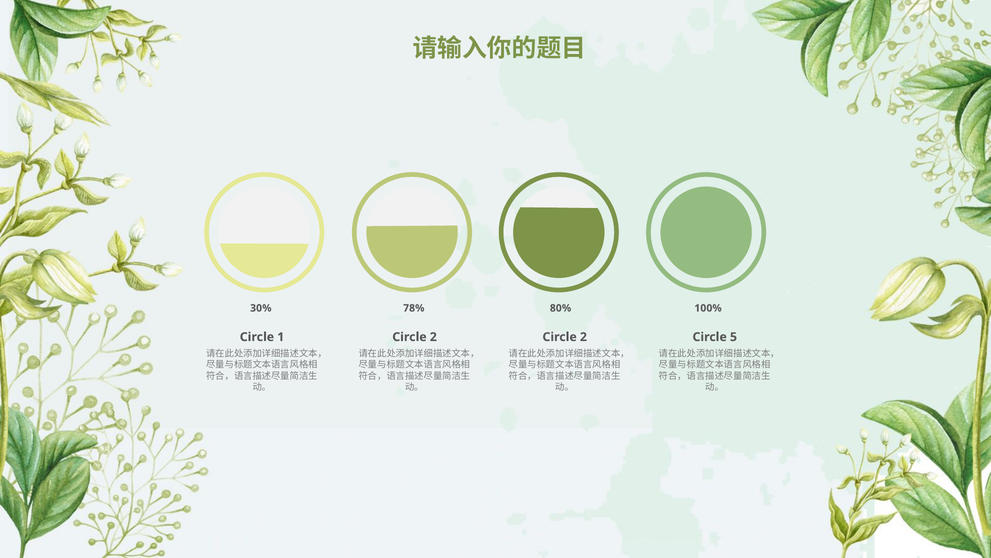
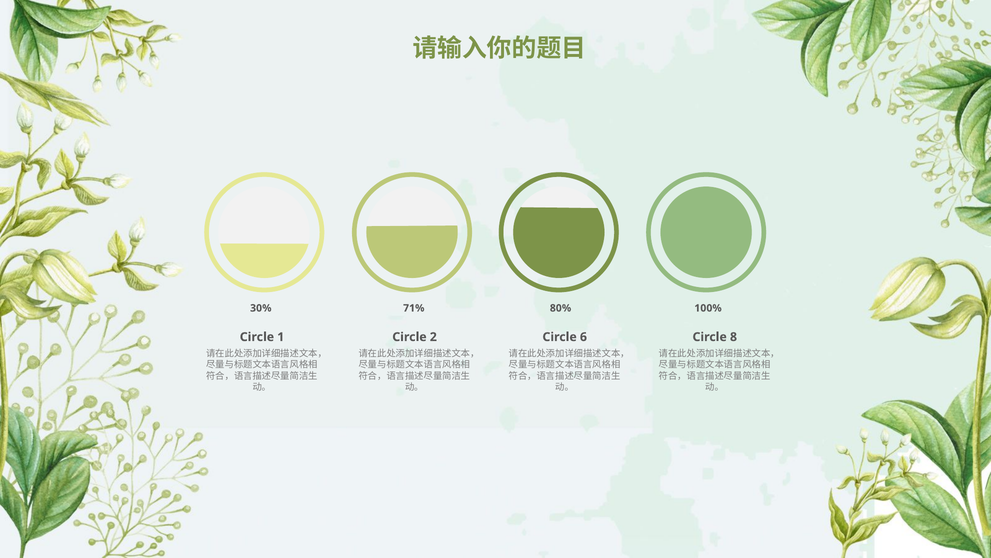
78%: 78% -> 71%
2 at (583, 337): 2 -> 6
5: 5 -> 8
